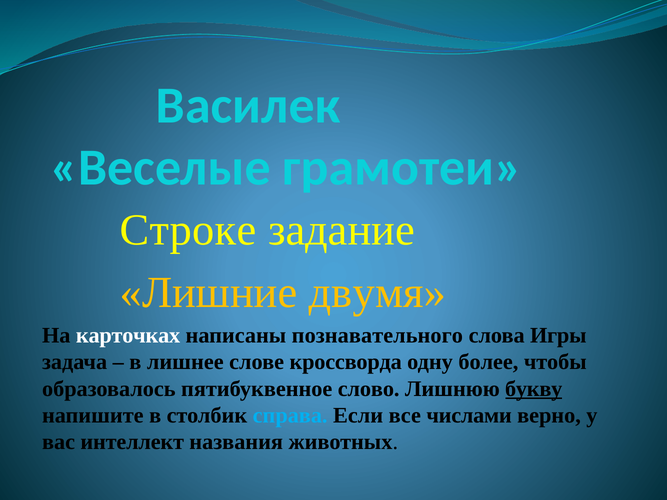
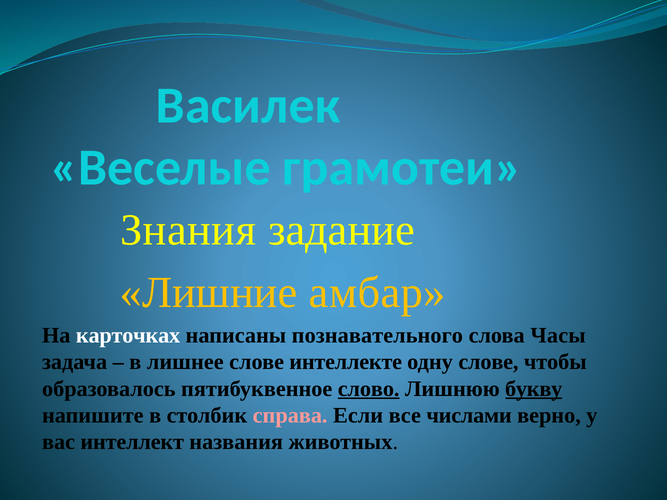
Строке: Строке -> Знания
двумя: двумя -> амбар
Игры: Игры -> Часы
кроссворда: кроссворда -> интеллекте
одну более: более -> слове
слово underline: none -> present
справа colour: light blue -> pink
